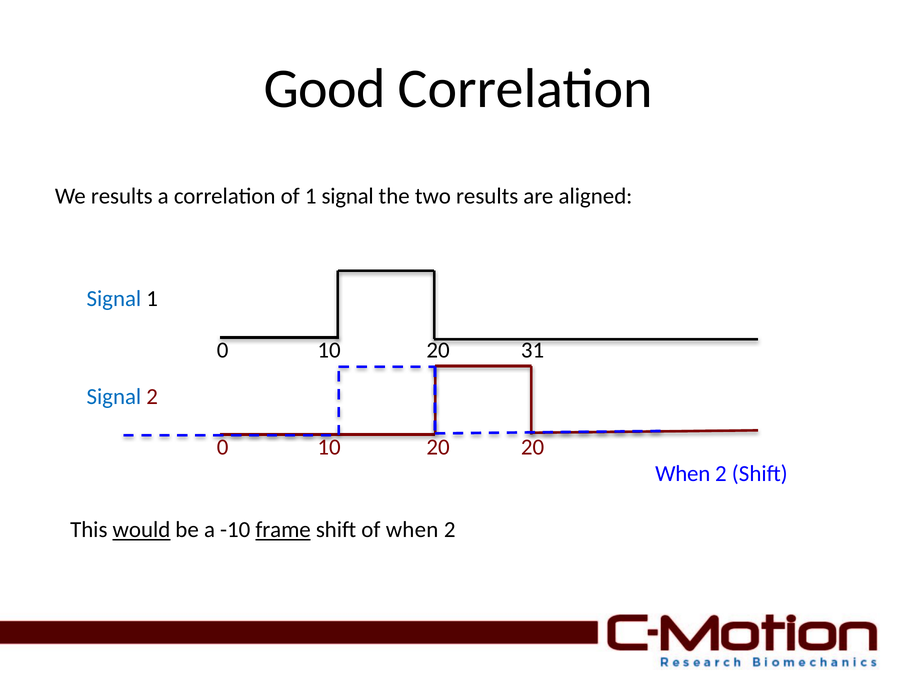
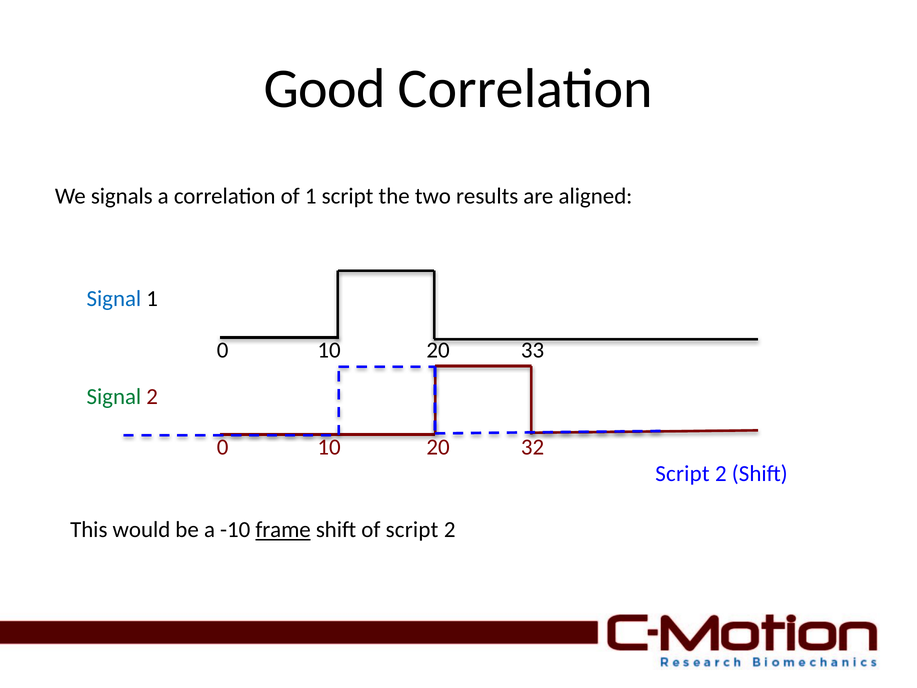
We results: results -> signals
of 1 signal: signal -> script
31: 31 -> 33
Signal at (114, 397) colour: blue -> green
20 20: 20 -> 32
When at (683, 474): When -> Script
would underline: present -> none
of when: when -> script
